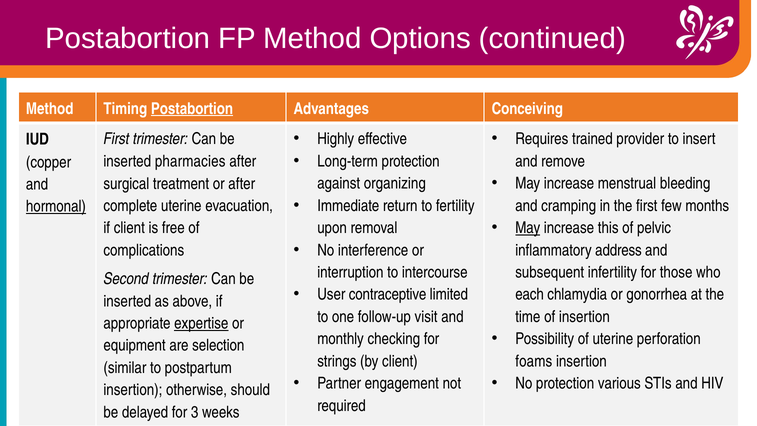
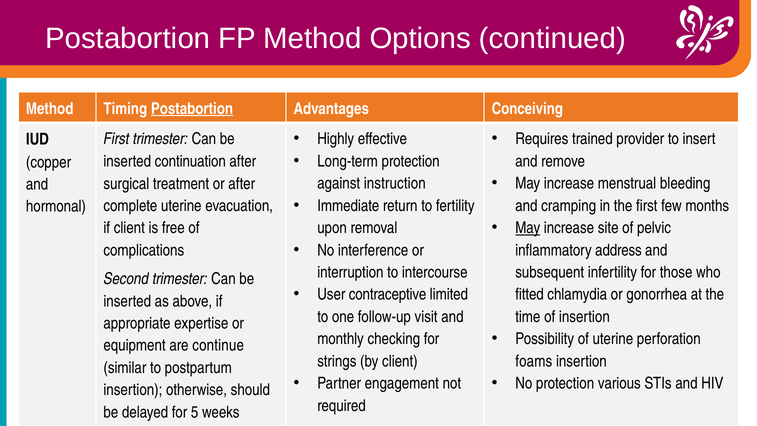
pharmacies: pharmacies -> continuation
organizing: organizing -> instruction
hormonal underline: present -> none
this: this -> site
each: each -> fitted
expertise underline: present -> none
selection: selection -> continue
3: 3 -> 5
